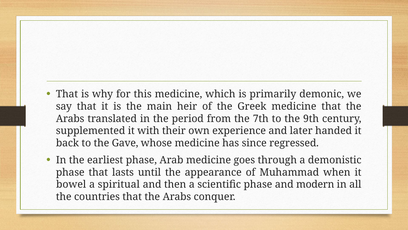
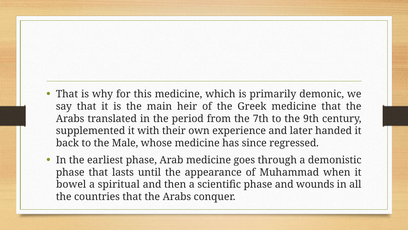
Gave: Gave -> Male
modern: modern -> wounds
